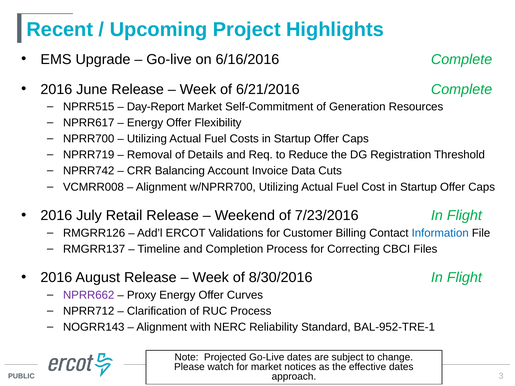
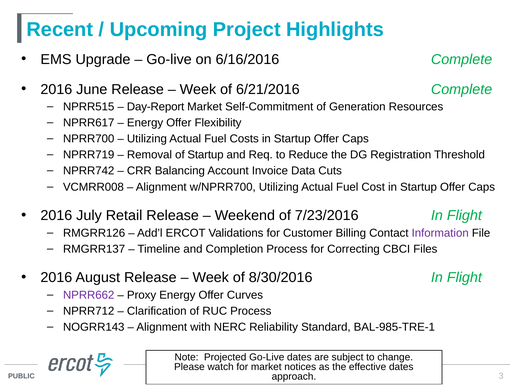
of Details: Details -> Startup
Information colour: blue -> purple
BAL-952-TRE-1: BAL-952-TRE-1 -> BAL-985-TRE-1
